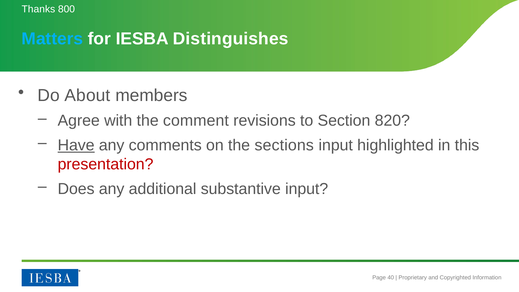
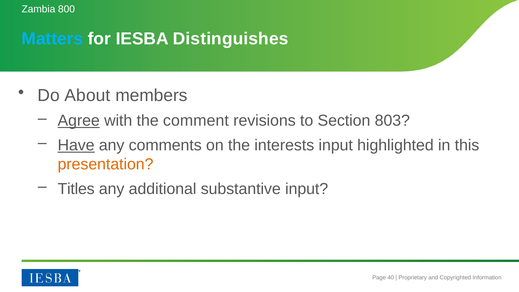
Thanks: Thanks -> Zambia
Agree underline: none -> present
820: 820 -> 803
sections: sections -> interests
presentation colour: red -> orange
Does: Does -> Titles
